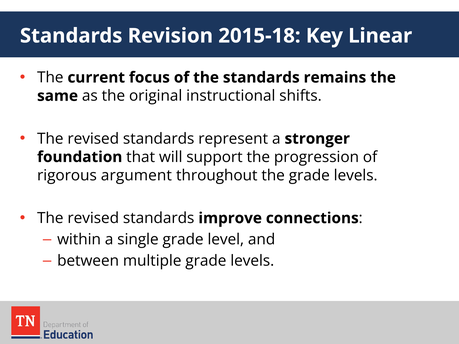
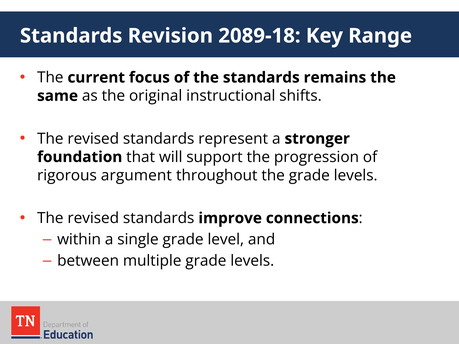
2015-18: 2015-18 -> 2089-18
Linear: Linear -> Range
